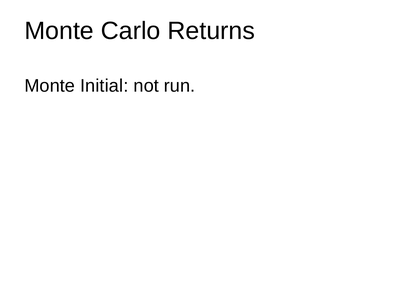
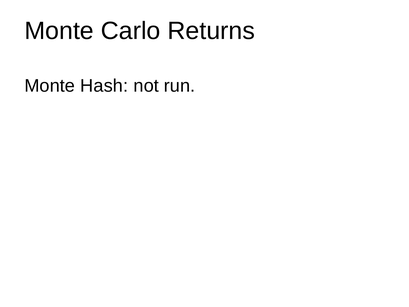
Initial: Initial -> Hash
